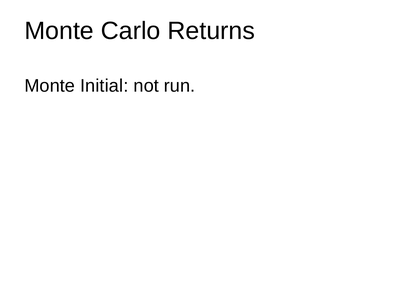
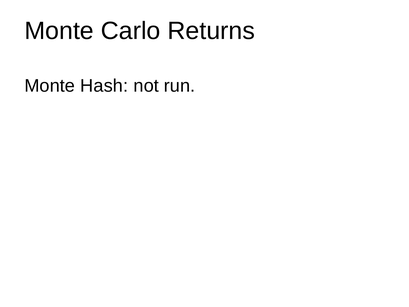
Initial: Initial -> Hash
